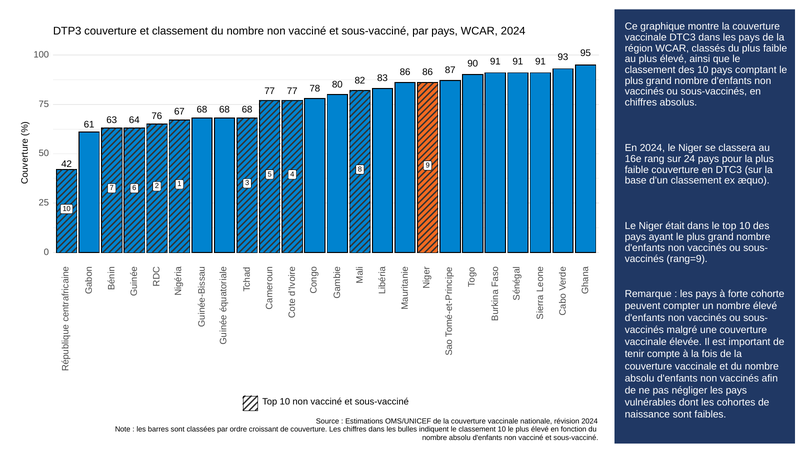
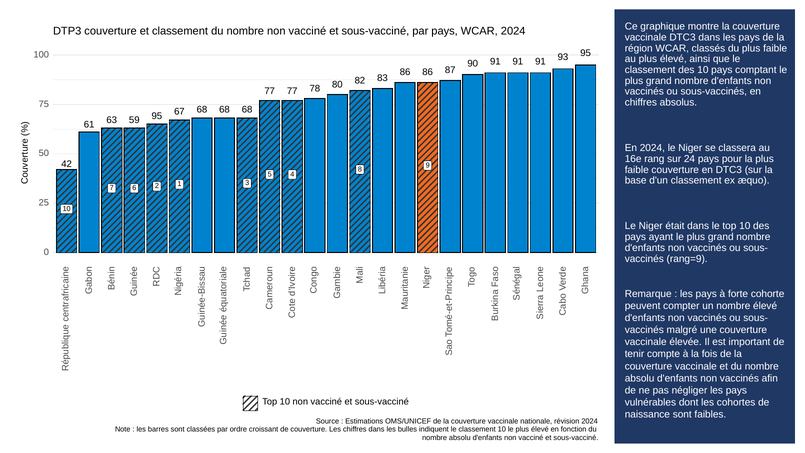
63 76: 76 -> 95
64: 64 -> 59
